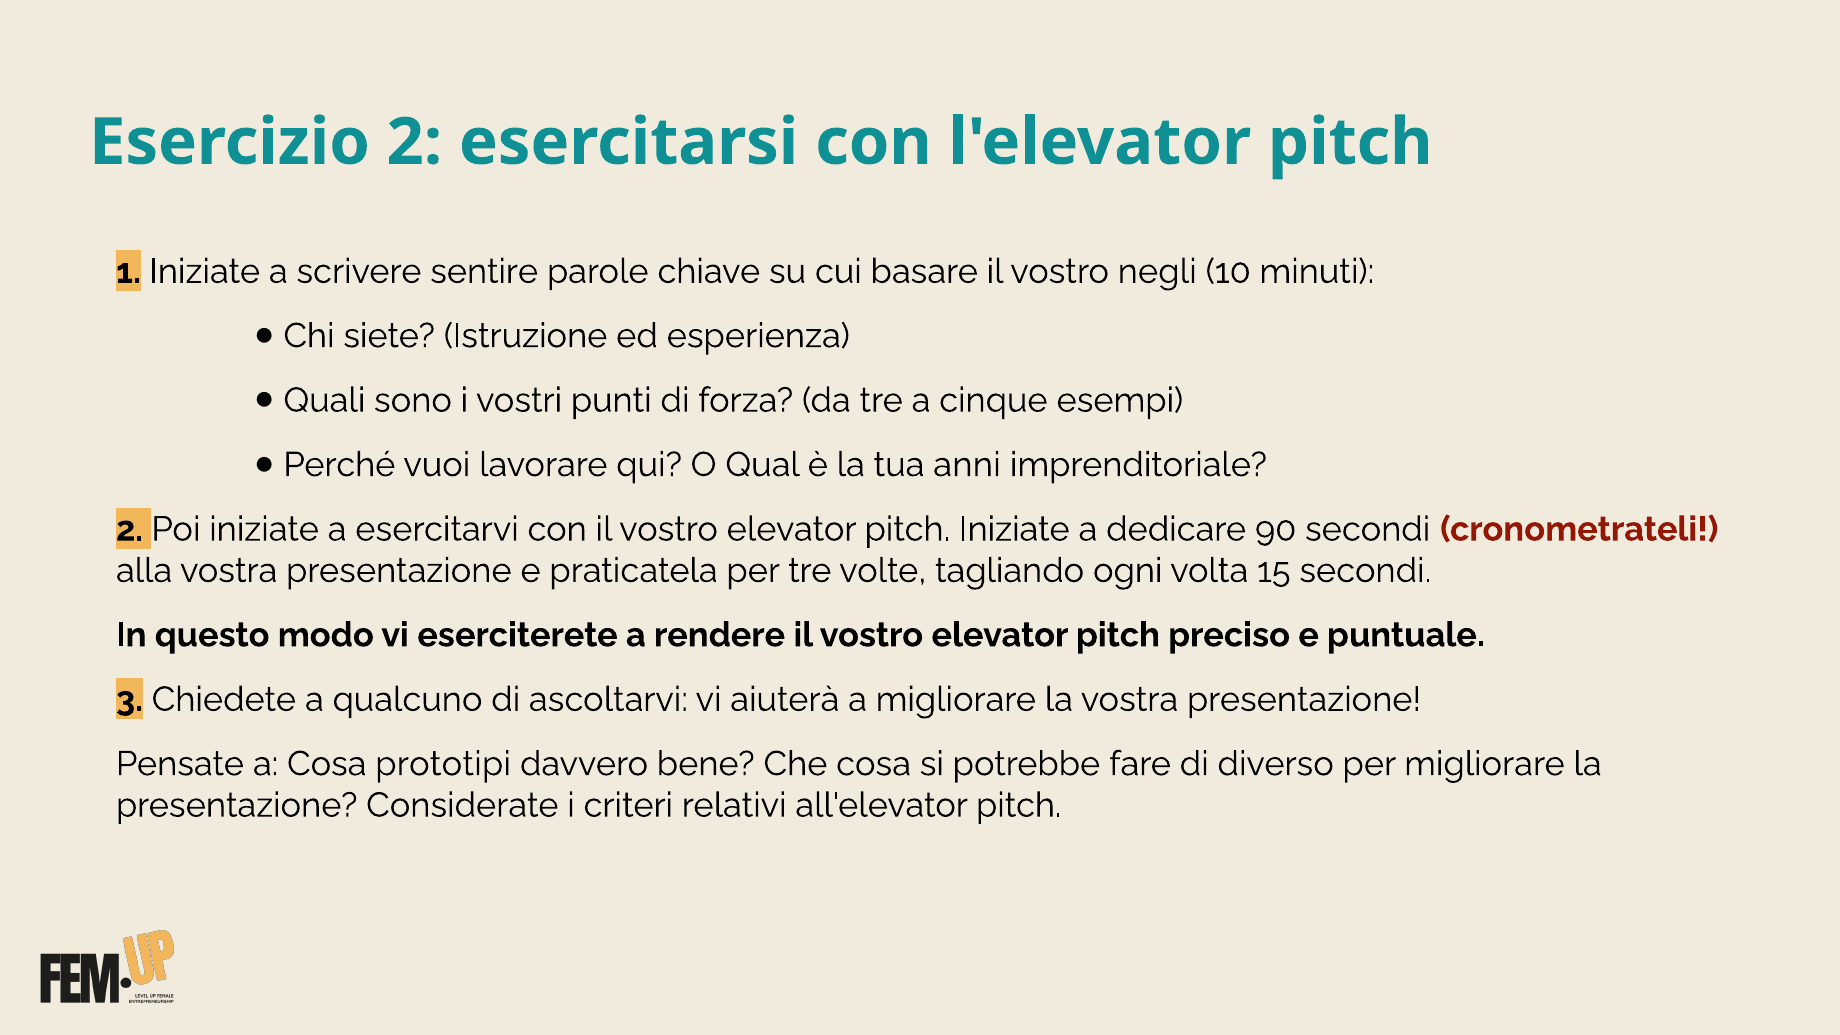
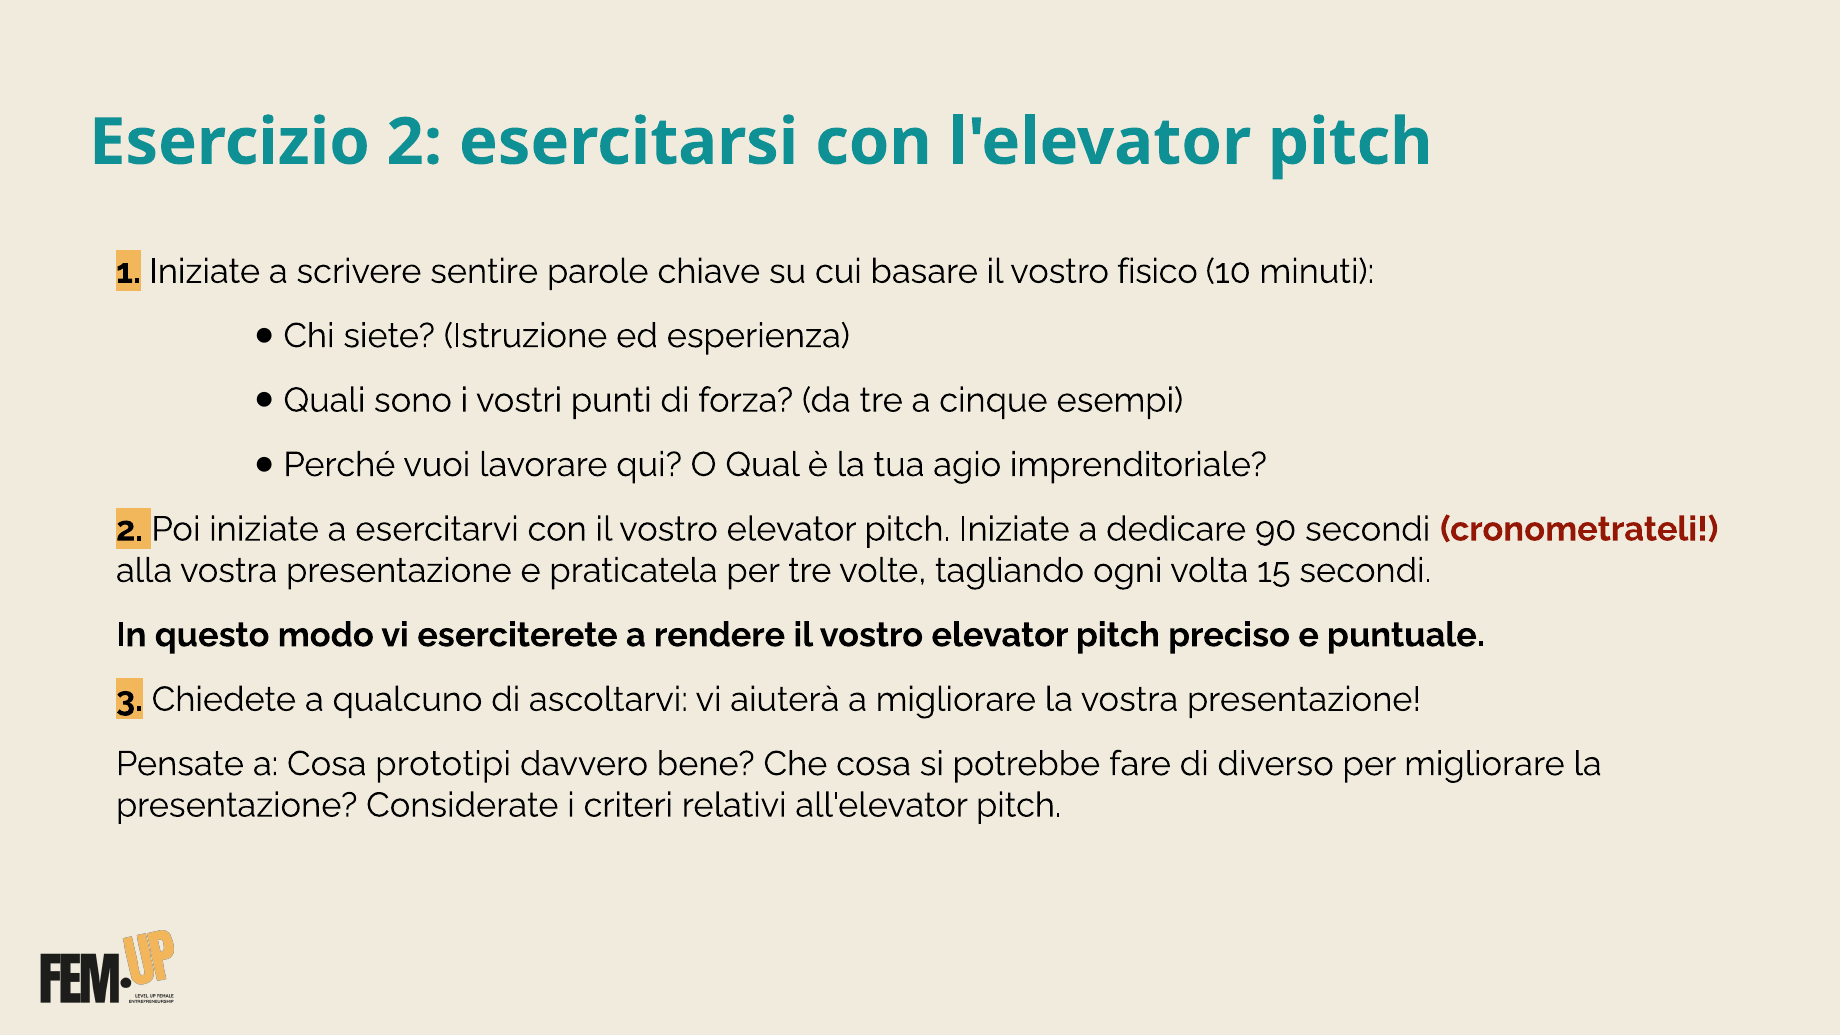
negli: negli -> fisico
anni: anni -> agio
